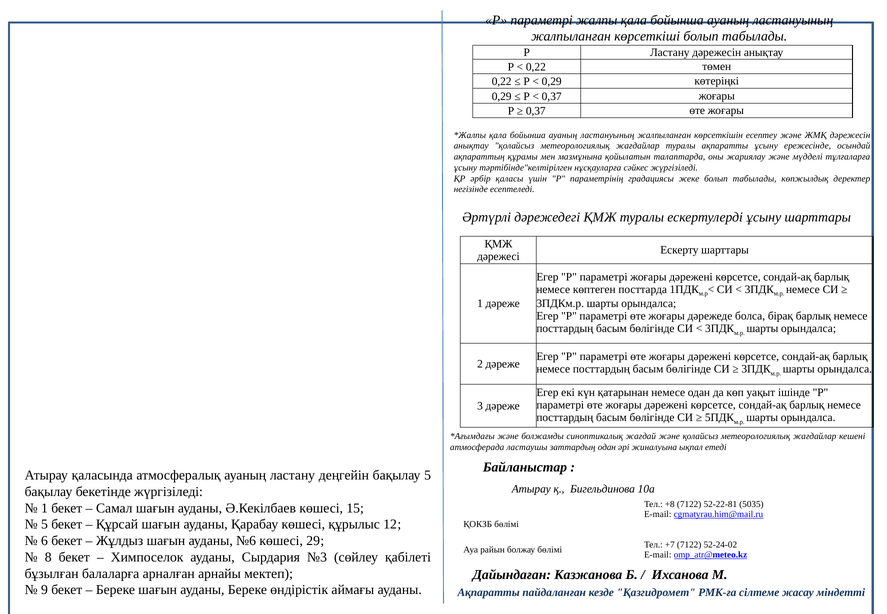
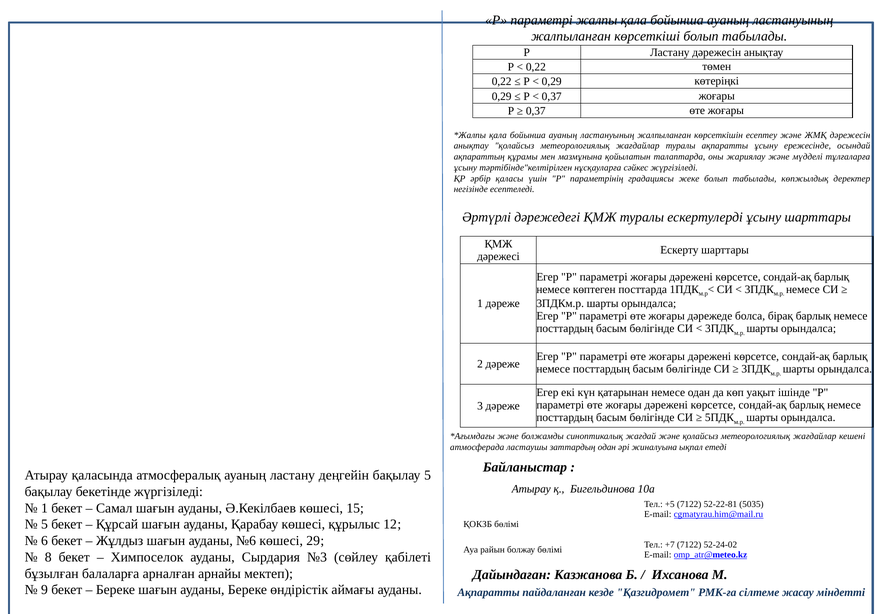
+8: +8 -> +5
